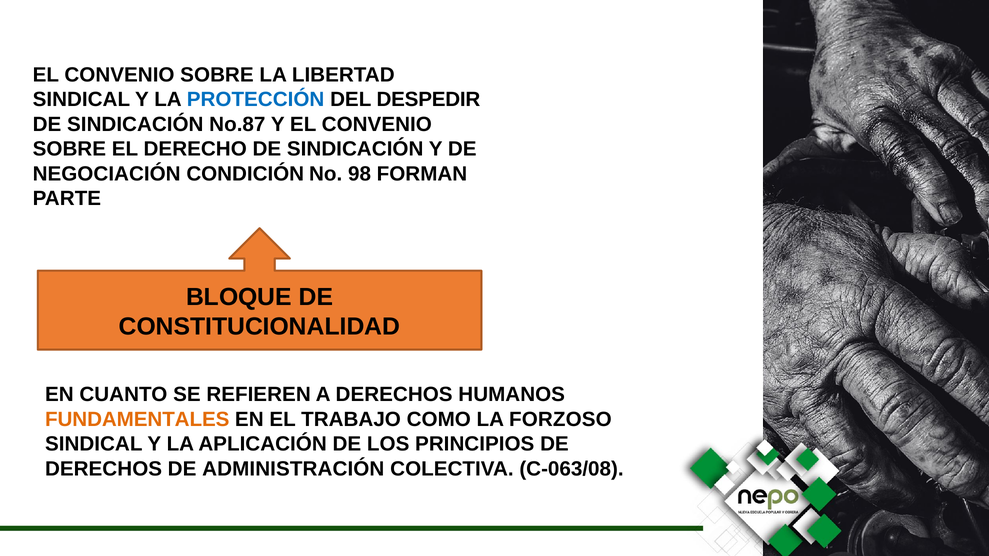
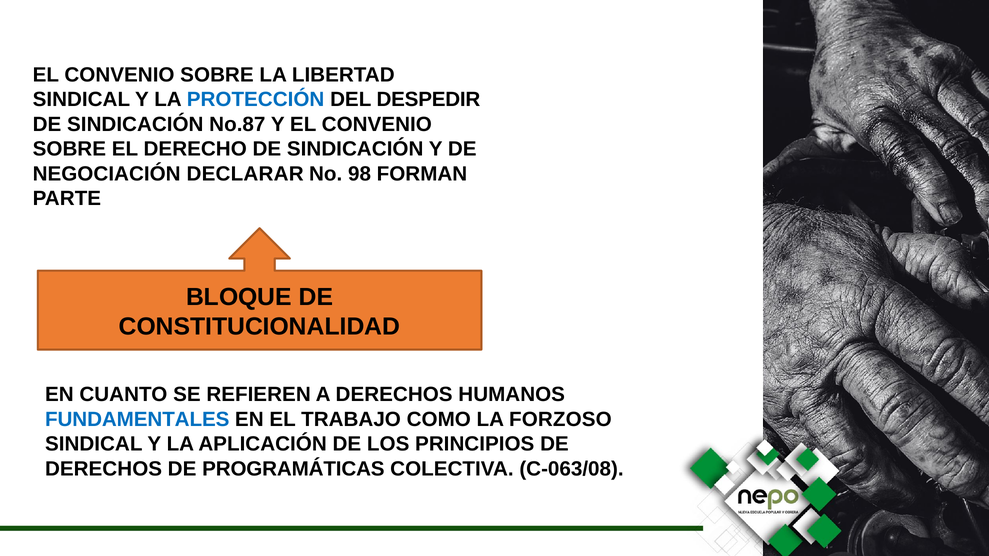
CONDICIÓN: CONDICIÓN -> DECLARAR
FUNDAMENTALES colour: orange -> blue
ADMINISTRACIÓN: ADMINISTRACIÓN -> PROGRAMÁTICAS
